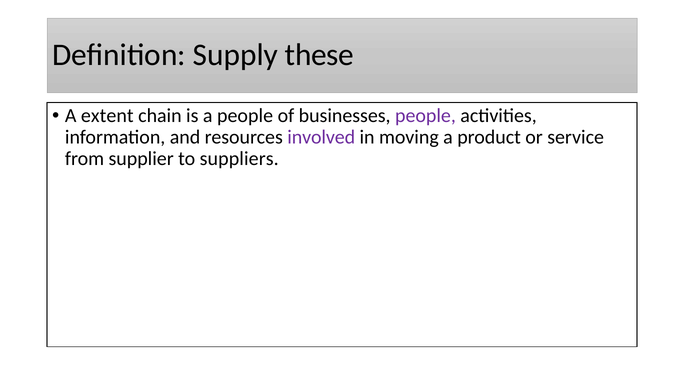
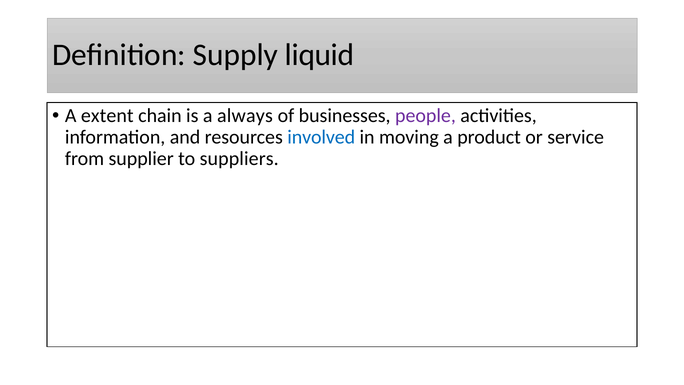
these: these -> liquid
a people: people -> always
involved colour: purple -> blue
